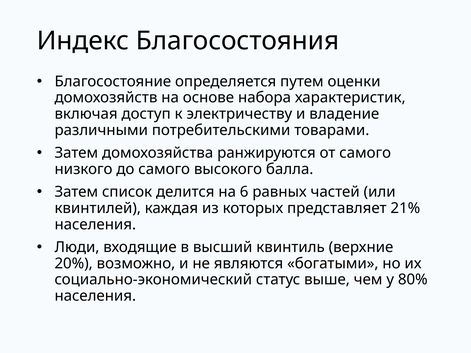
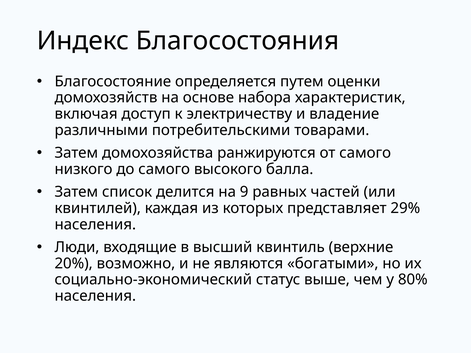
6: 6 -> 9
21%: 21% -> 29%
